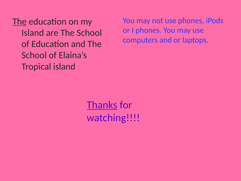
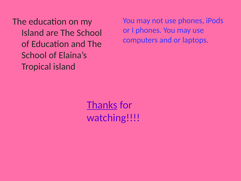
The at (20, 22) underline: present -> none
